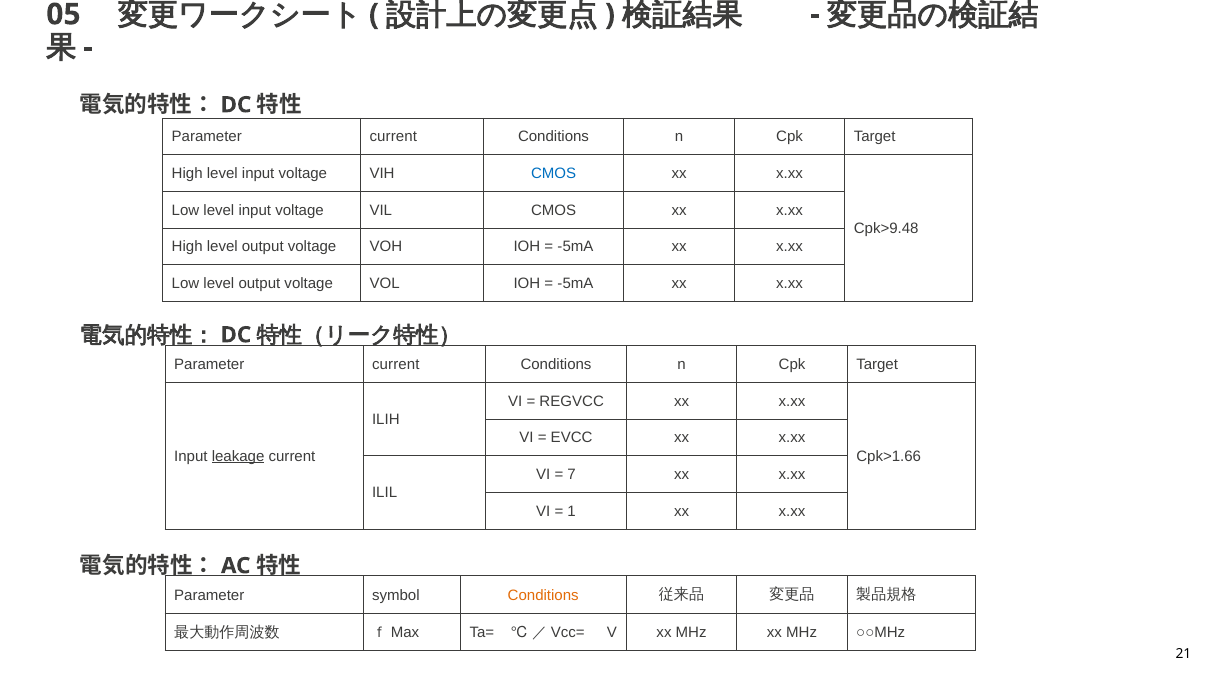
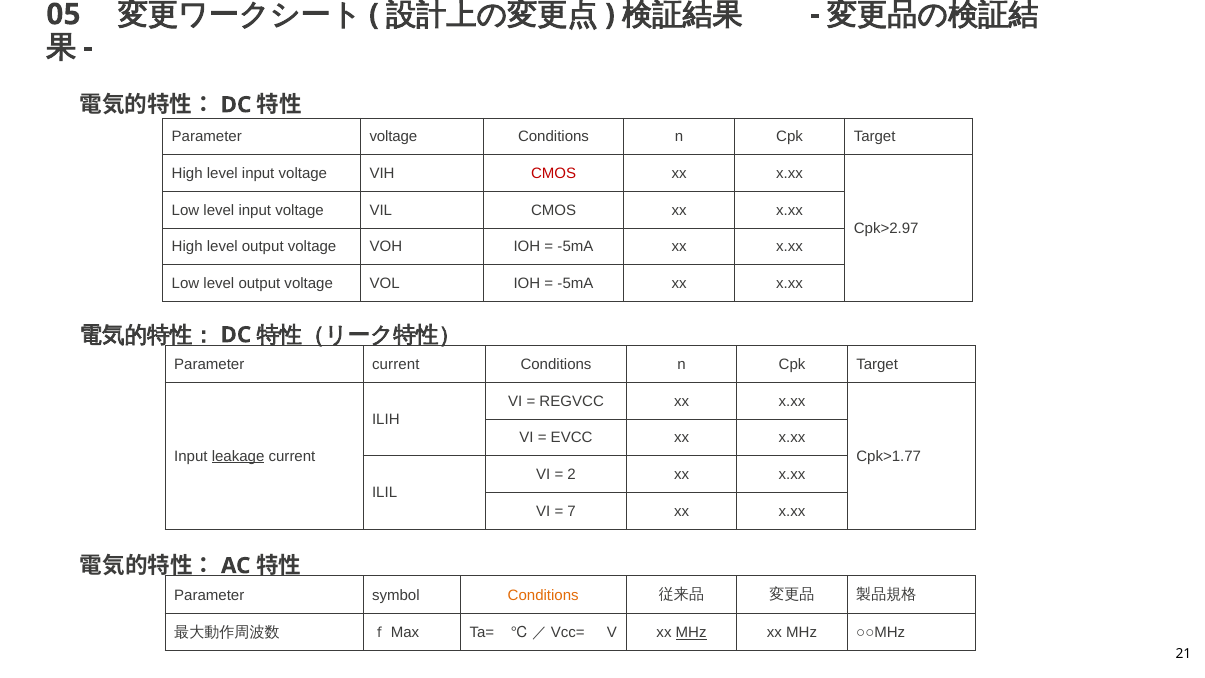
current at (393, 137): current -> voltage
CMOS at (554, 174) colour: blue -> red
Cpk>9.48: Cpk>9.48 -> Cpk>2.97
Cpk>1.66: Cpk>1.66 -> Cpk>1.77
7: 7 -> 2
1: 1 -> 7
MHz at (691, 632) underline: none -> present
